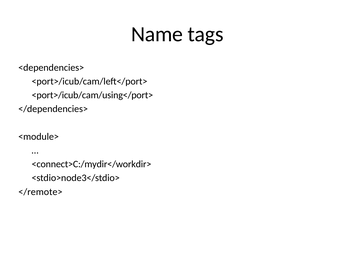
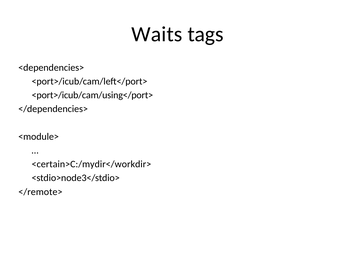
Name: Name -> Waits
<connect>C:/mydir</workdir>: <connect>C:/mydir</workdir> -> <certain>C:/mydir</workdir>
